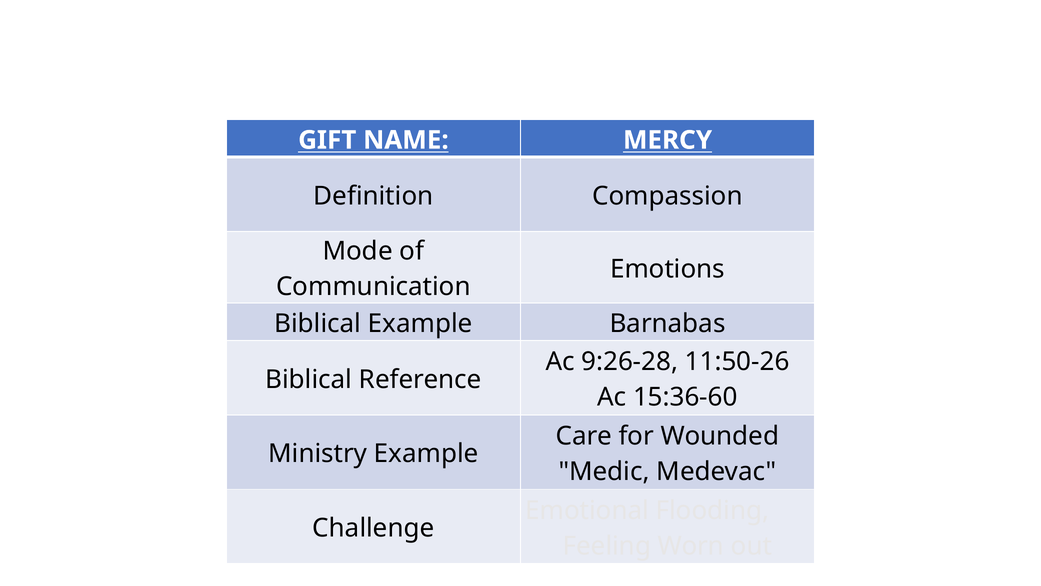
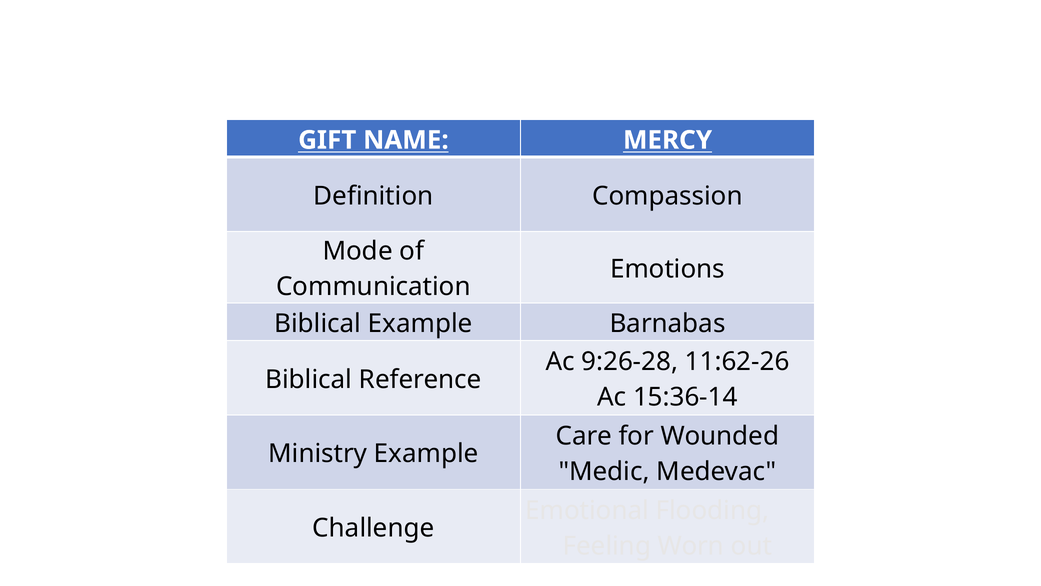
11:50-26: 11:50-26 -> 11:62-26
15:36-60: 15:36-60 -> 15:36-14
